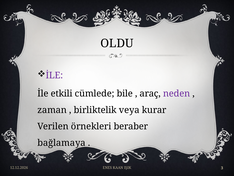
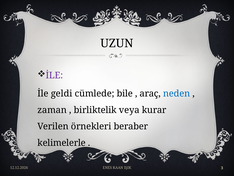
OLDU: OLDU -> UZUN
etkili: etkili -> geldi
neden colour: purple -> blue
bağlamaya: bağlamaya -> kelimelerle
